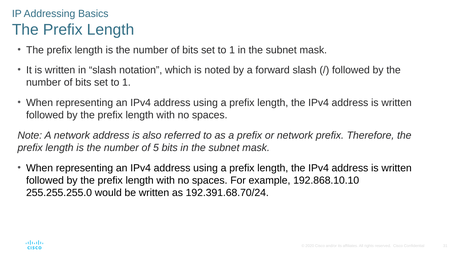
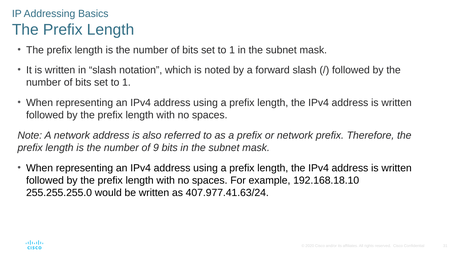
5: 5 -> 9
192.868.10.10: 192.868.10.10 -> 192.168.18.10
192.391.68.70/24: 192.391.68.70/24 -> 407.977.41.63/24
